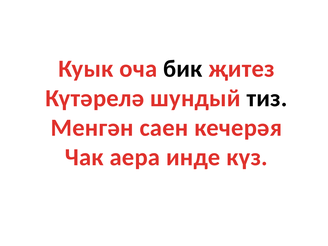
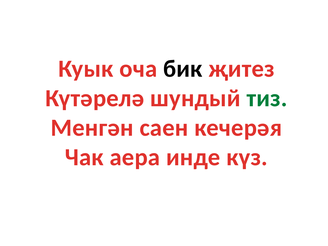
тиз colour: black -> green
